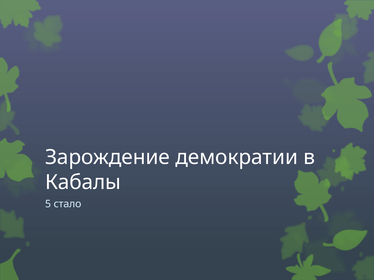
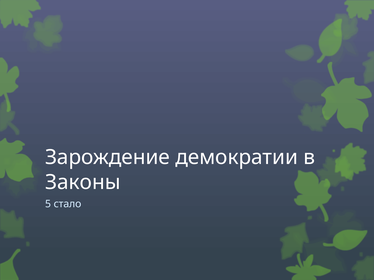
Кабалы: Кабалы -> Законы
